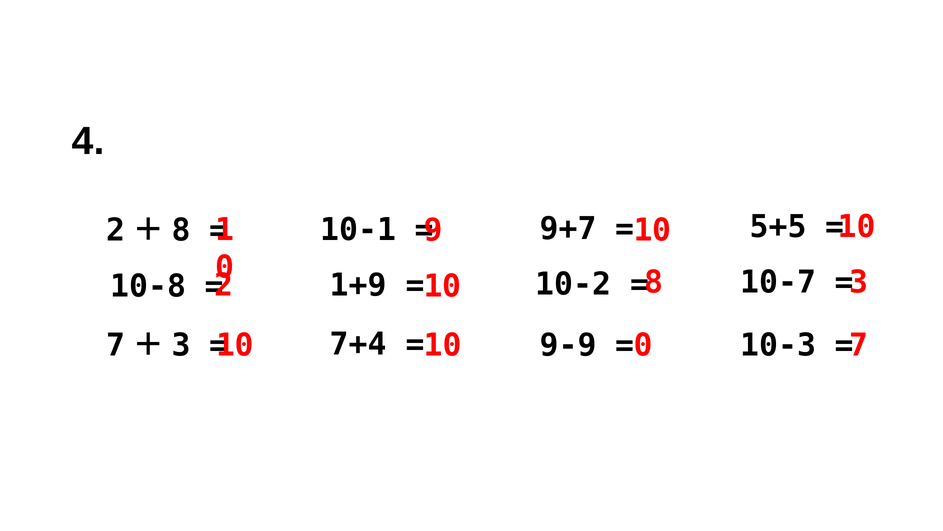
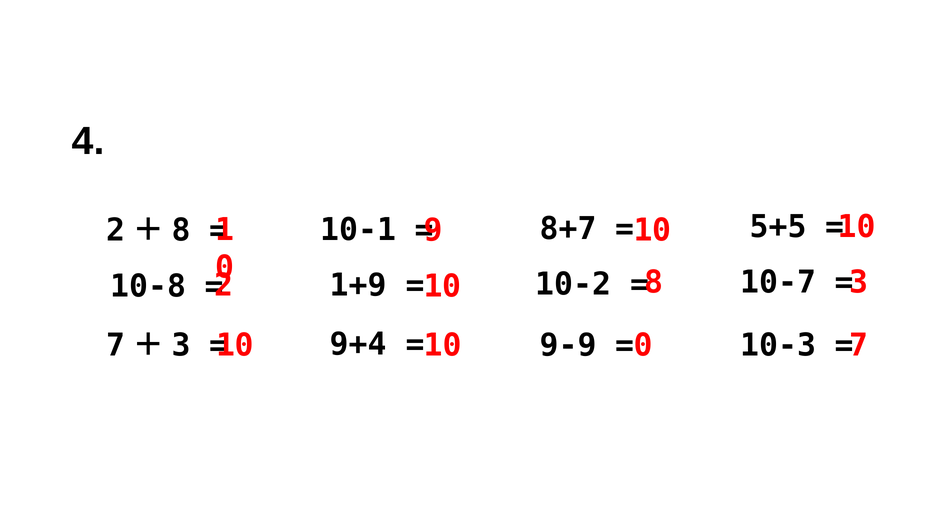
9+7: 9+7 -> 8+7
7+4: 7+4 -> 9+4
